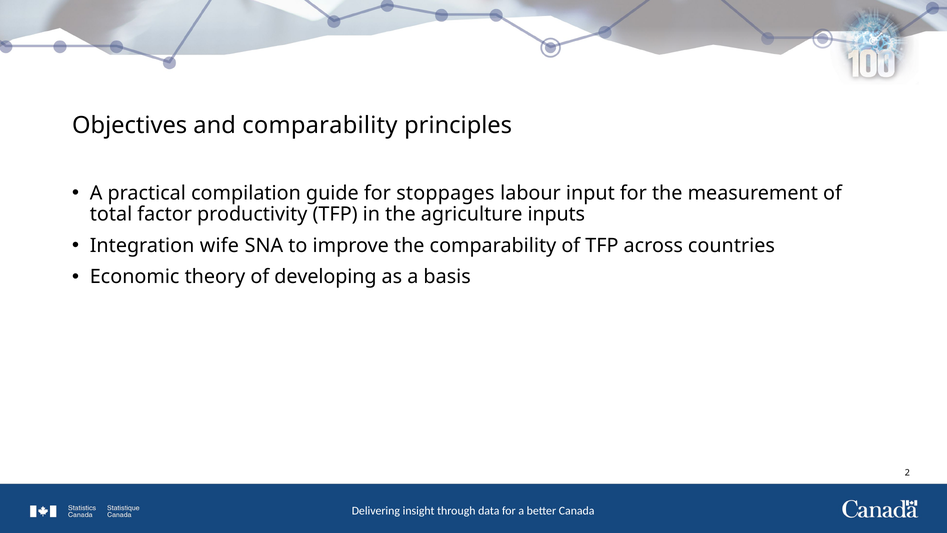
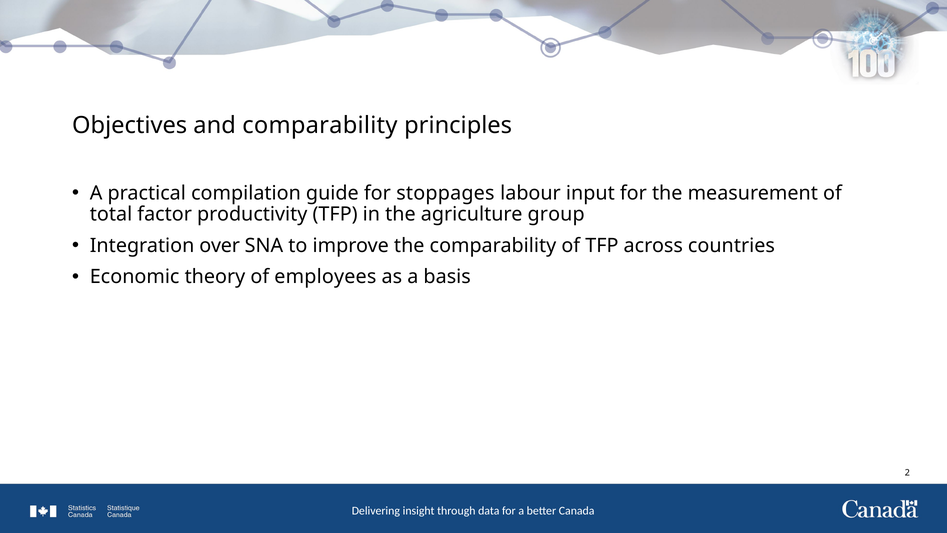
inputs: inputs -> group
wife: wife -> over
developing: developing -> employees
